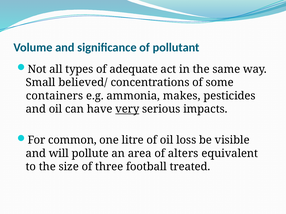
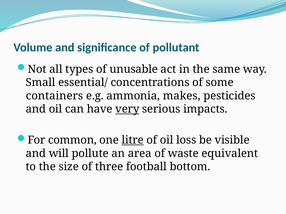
adequate: adequate -> unusable
believed/: believed/ -> essential/
litre underline: none -> present
alters: alters -> waste
treated: treated -> bottom
